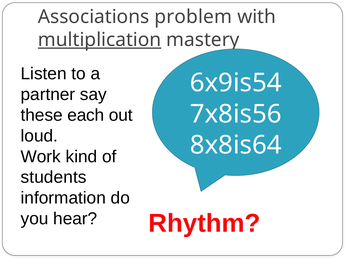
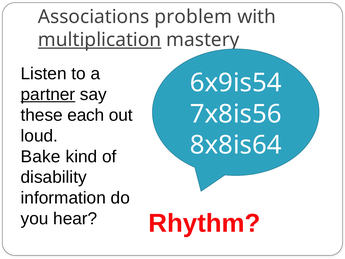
partner underline: none -> present
Work: Work -> Bake
students: students -> disability
